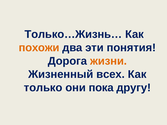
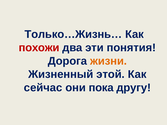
похожи colour: orange -> red
всех: всех -> этой
только: только -> сейчас
